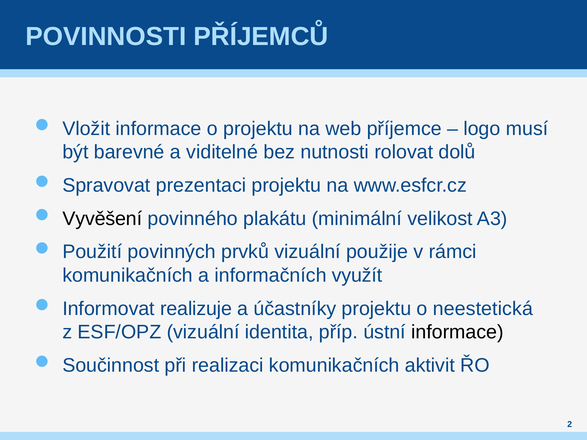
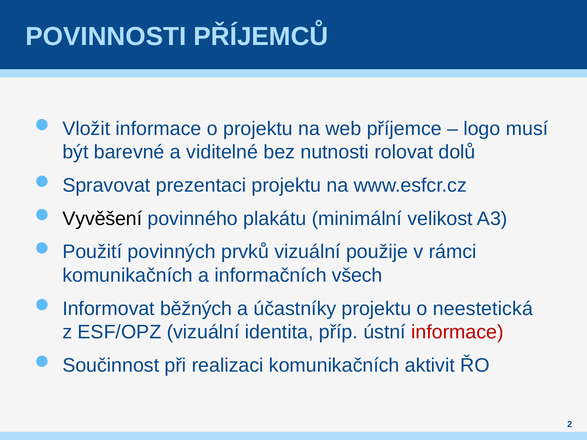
využít: využít -> všech
realizuje: realizuje -> běžných
informace at (457, 332) colour: black -> red
